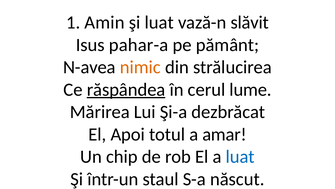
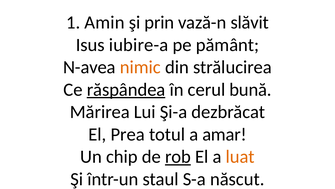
şi luat: luat -> prin
pahar-a: pahar-a -> iubire-a
lume: lume -> bună
Apoi: Apoi -> Prea
rob underline: none -> present
luat at (240, 156) colour: blue -> orange
